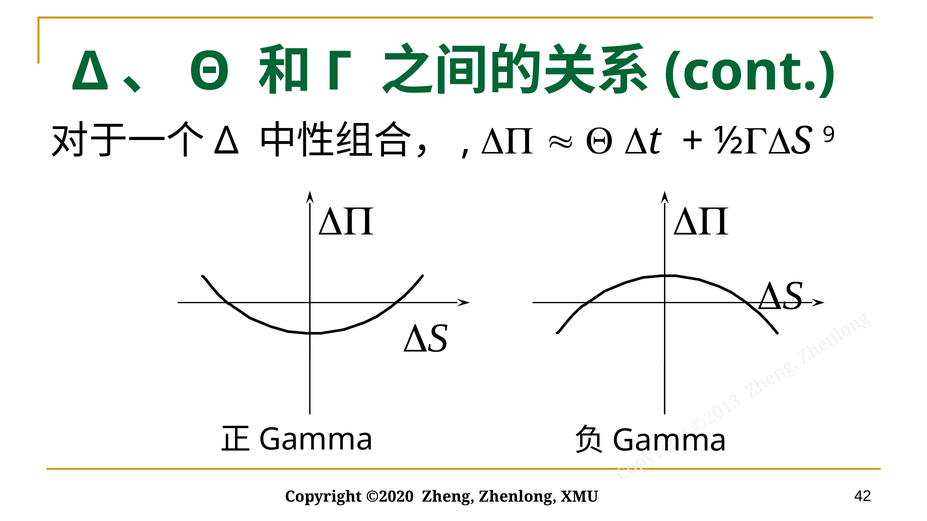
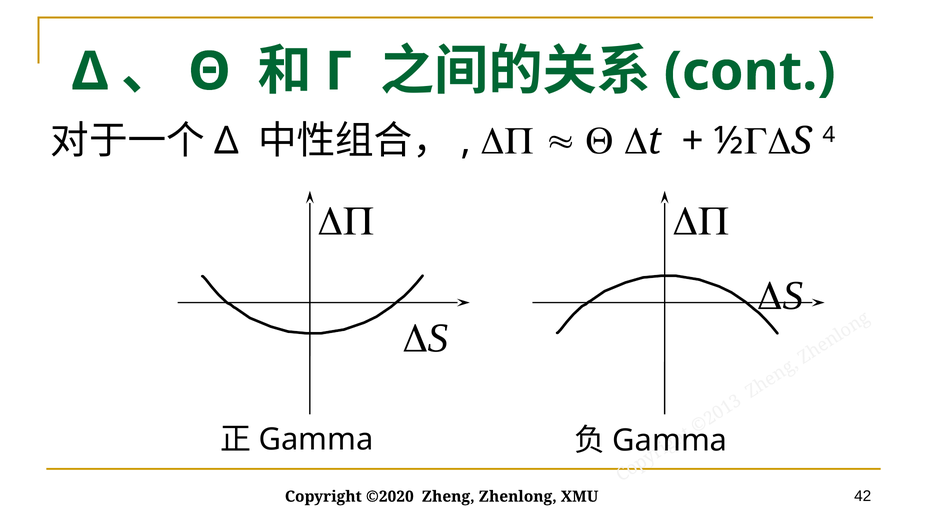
9: 9 -> 4
